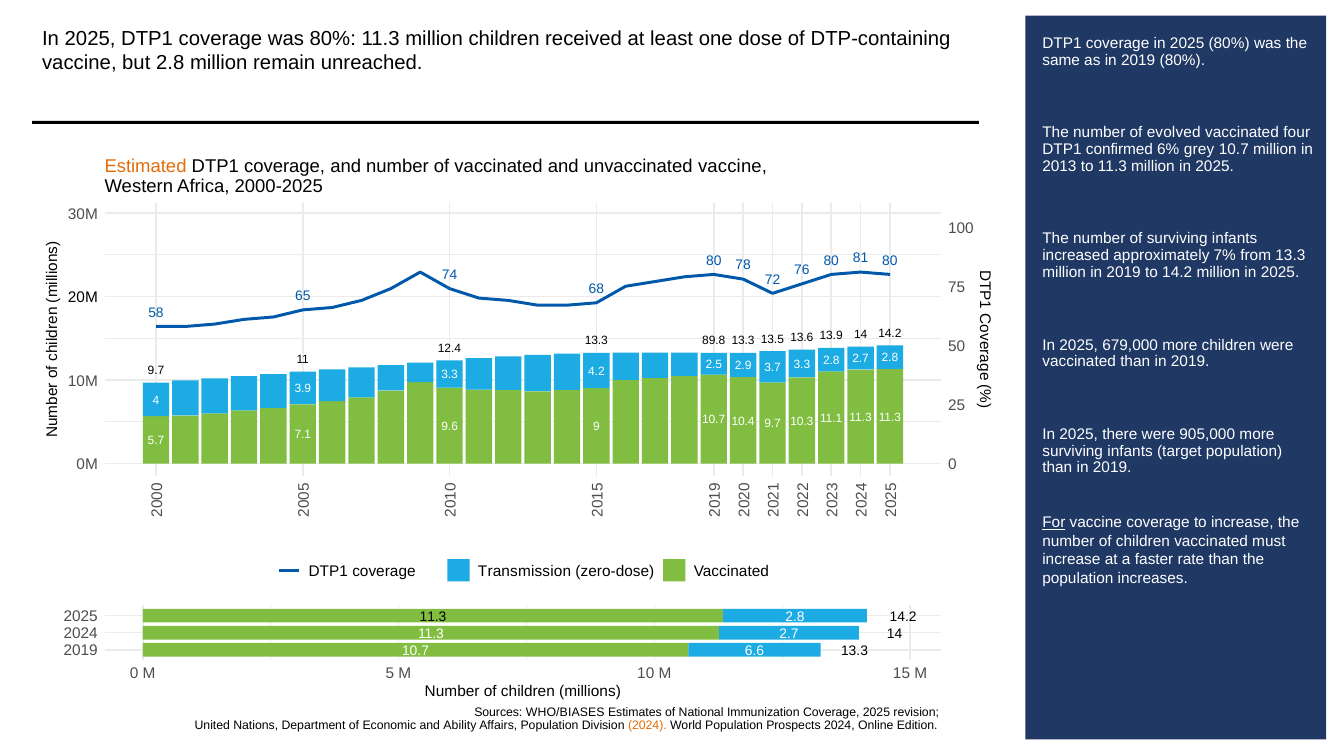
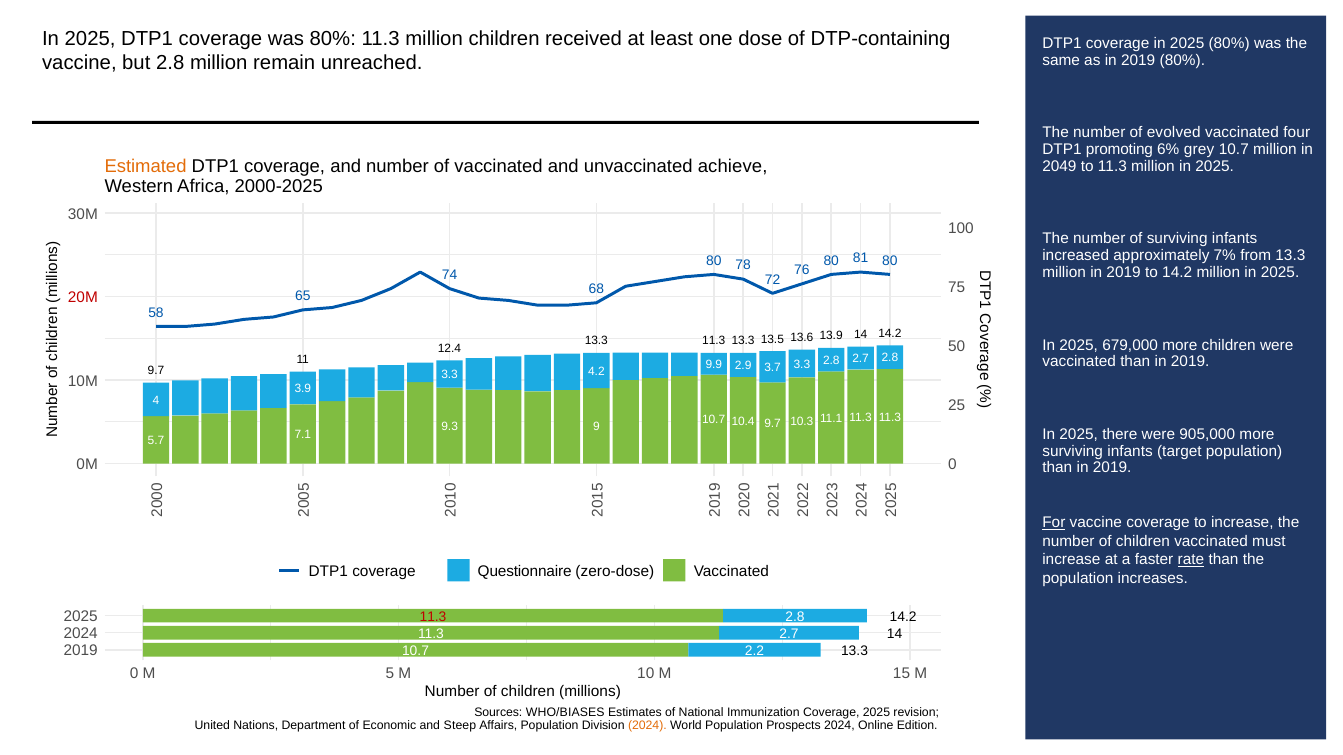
confirmed: confirmed -> promoting
unvaccinated vaccine: vaccine -> achieve
2013: 2013 -> 2049
20M colour: black -> red
13.3 89.8: 89.8 -> 11.3
2.5: 2.5 -> 9.9
9.6: 9.6 -> 9.3
rate underline: none -> present
Transmission: Transmission -> Questionnaire
11.3 at (433, 617) colour: black -> red
6.6: 6.6 -> 2.2
Ability: Ability -> Steep
